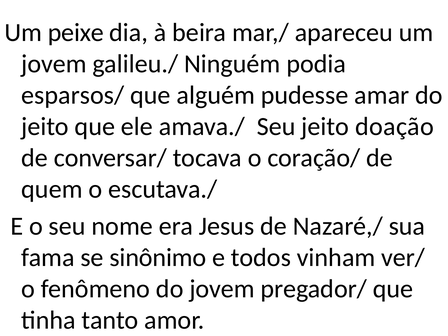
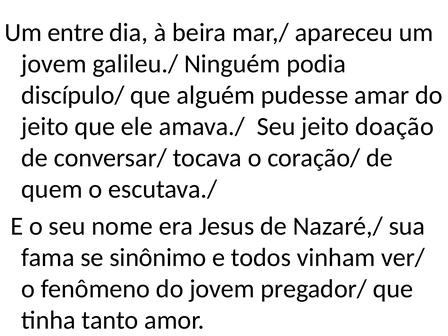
peixe: peixe -> entre
esparsos/: esparsos/ -> discípulo/
